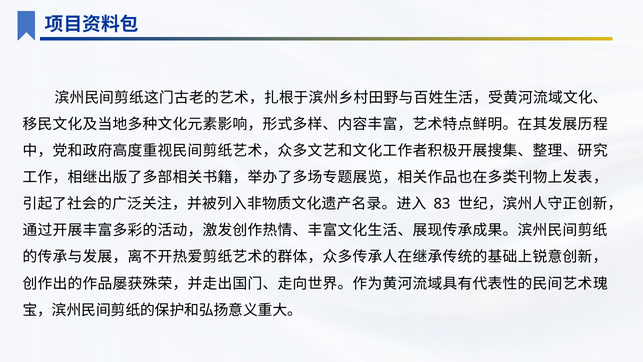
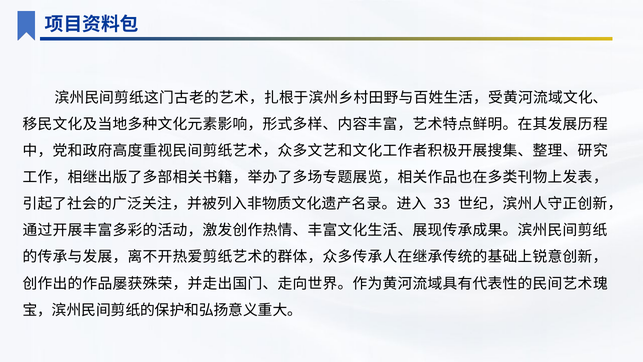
83: 83 -> 33
